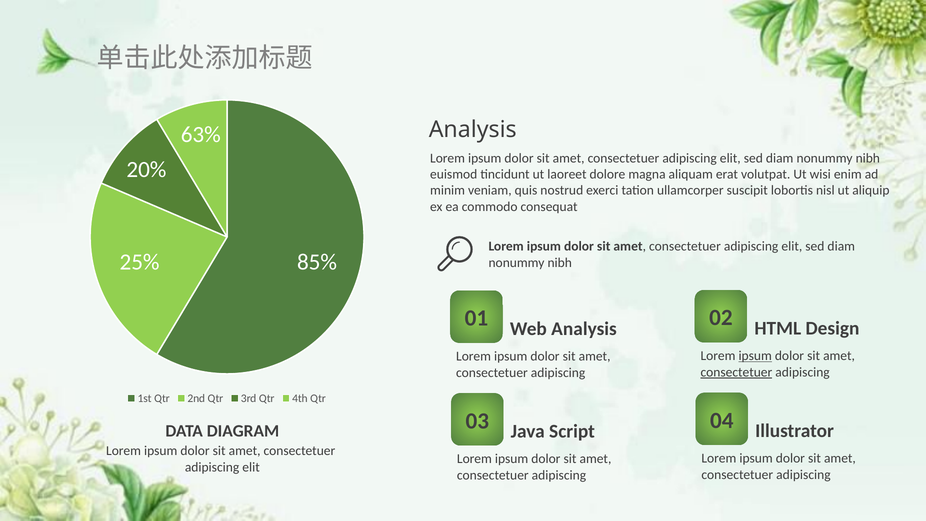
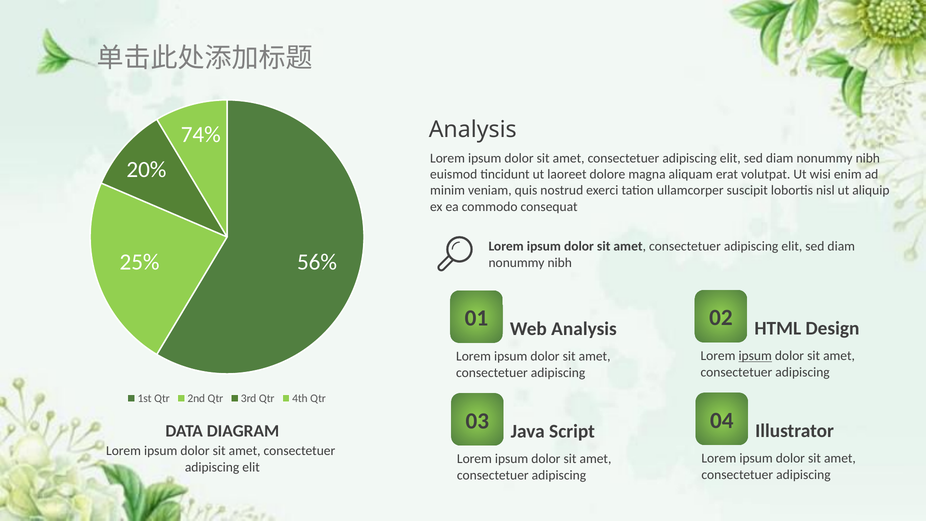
63%: 63% -> 74%
85%: 85% -> 56%
consectetuer at (736, 372) underline: present -> none
